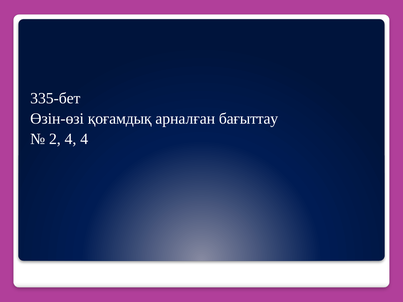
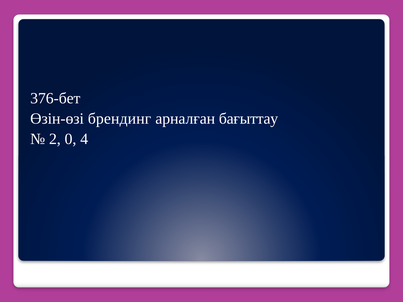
335-бет: 335-бет -> 376-бет
қоғамдық: қоғамдық -> брендинг
2 4: 4 -> 0
